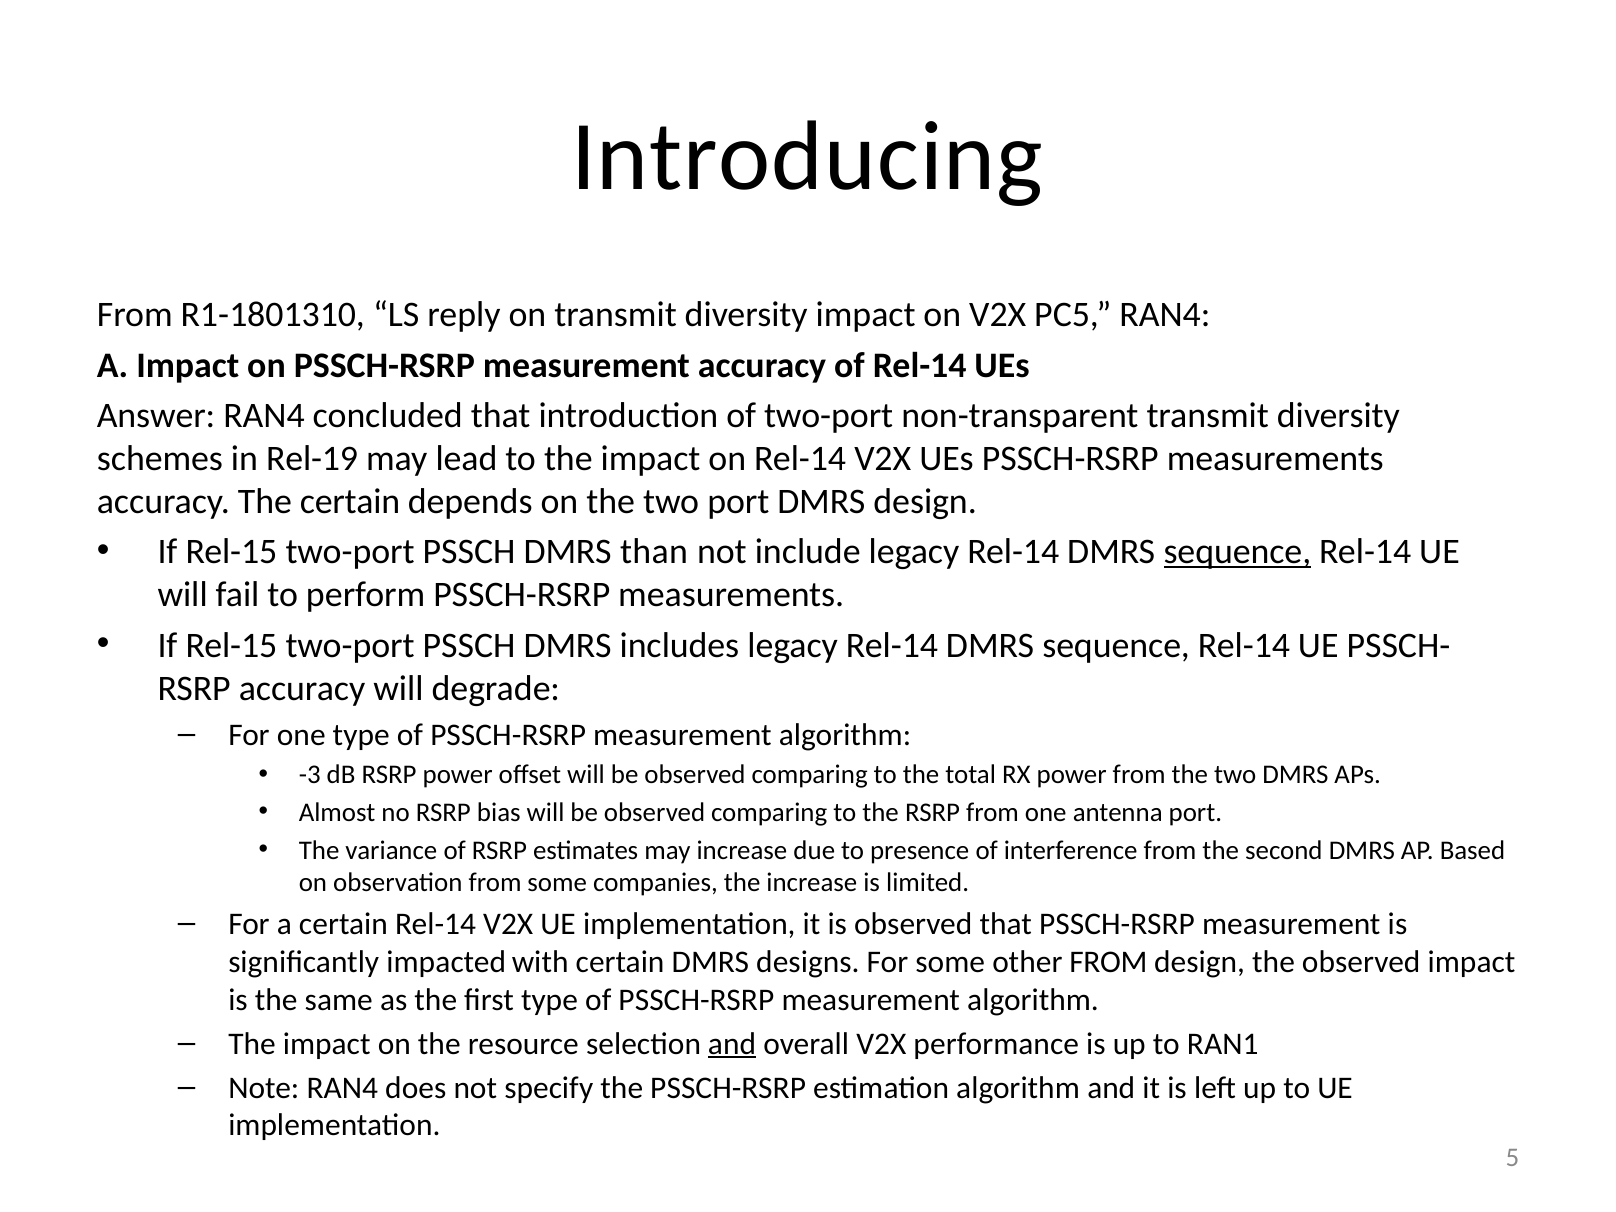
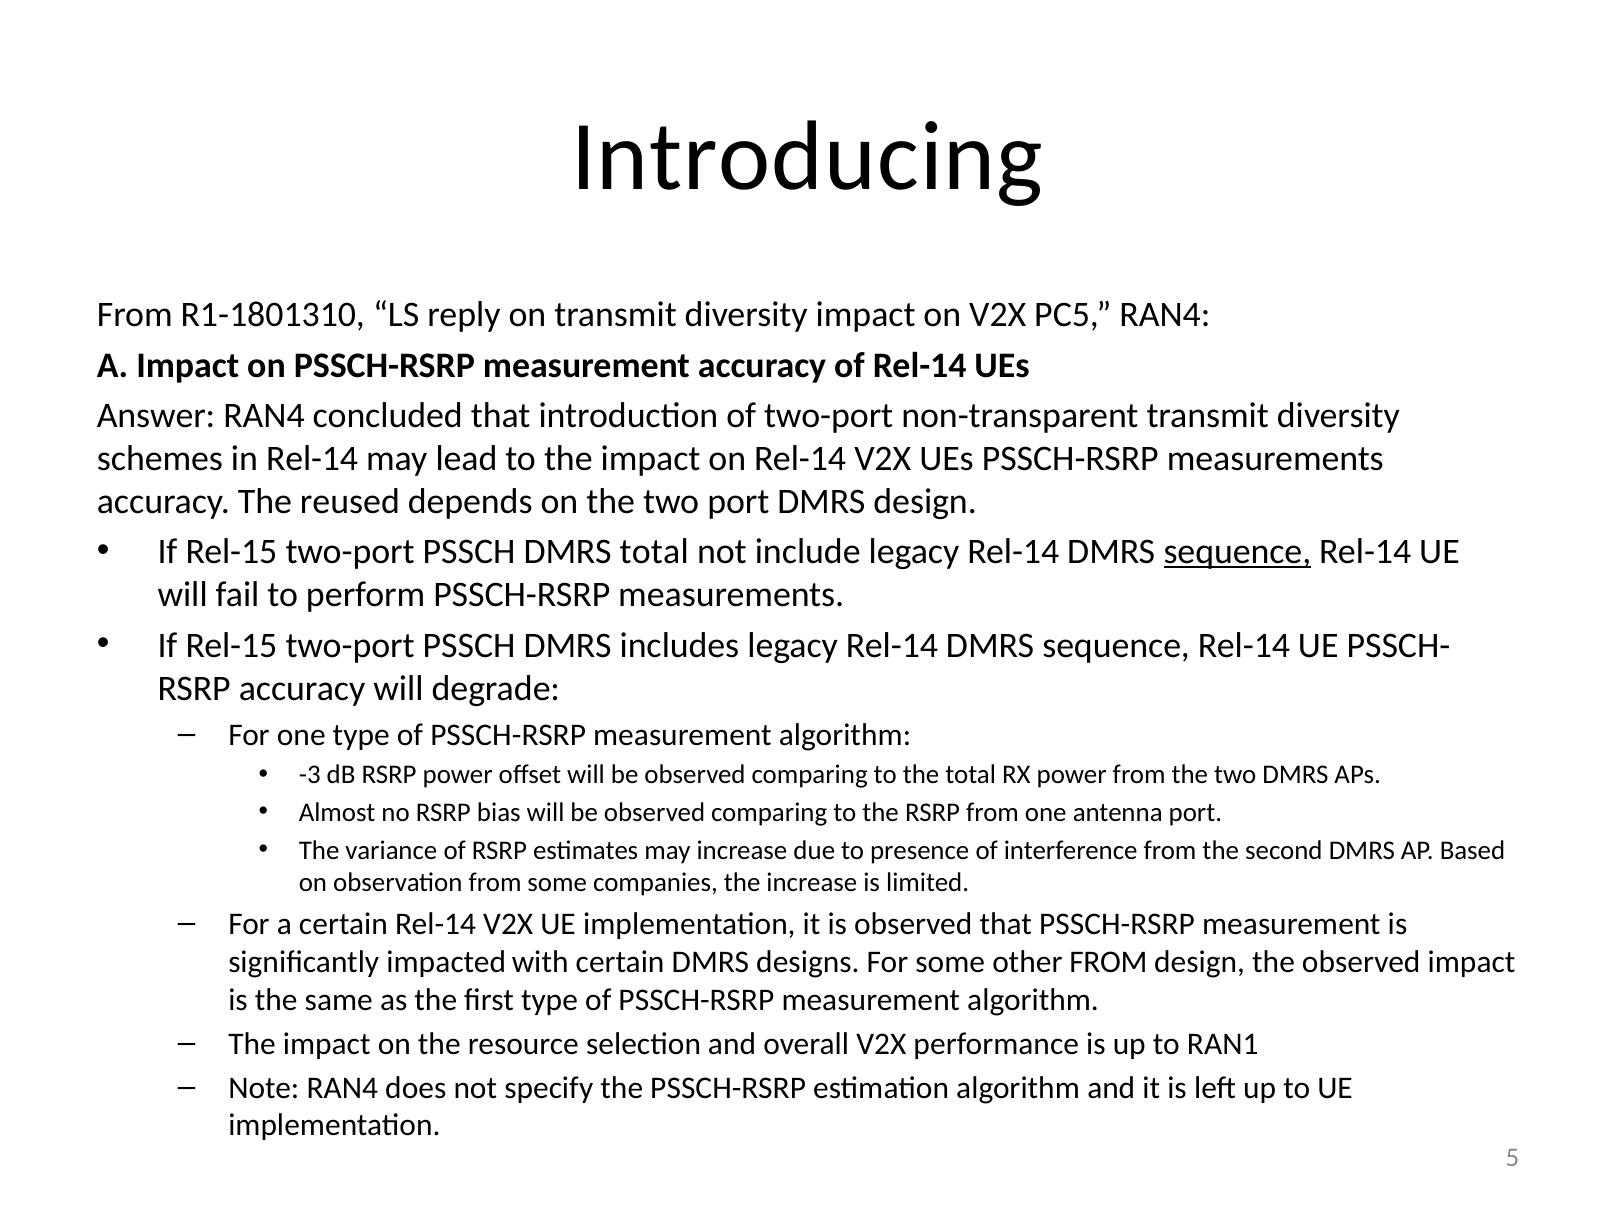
in Rel-19: Rel-19 -> Rel-14
The certain: certain -> reused
DMRS than: than -> total
and at (732, 1044) underline: present -> none
